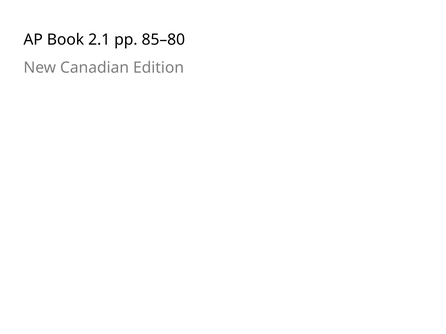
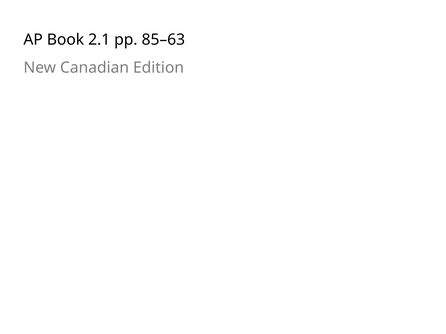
85–80: 85–80 -> 85–63
